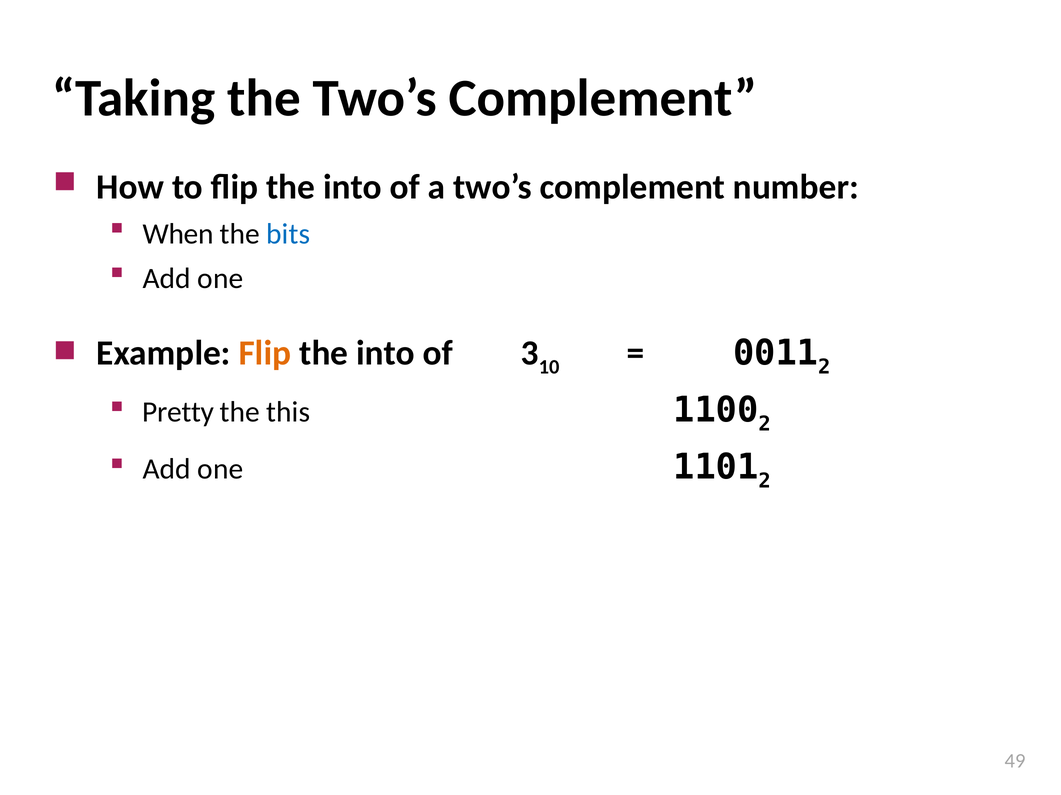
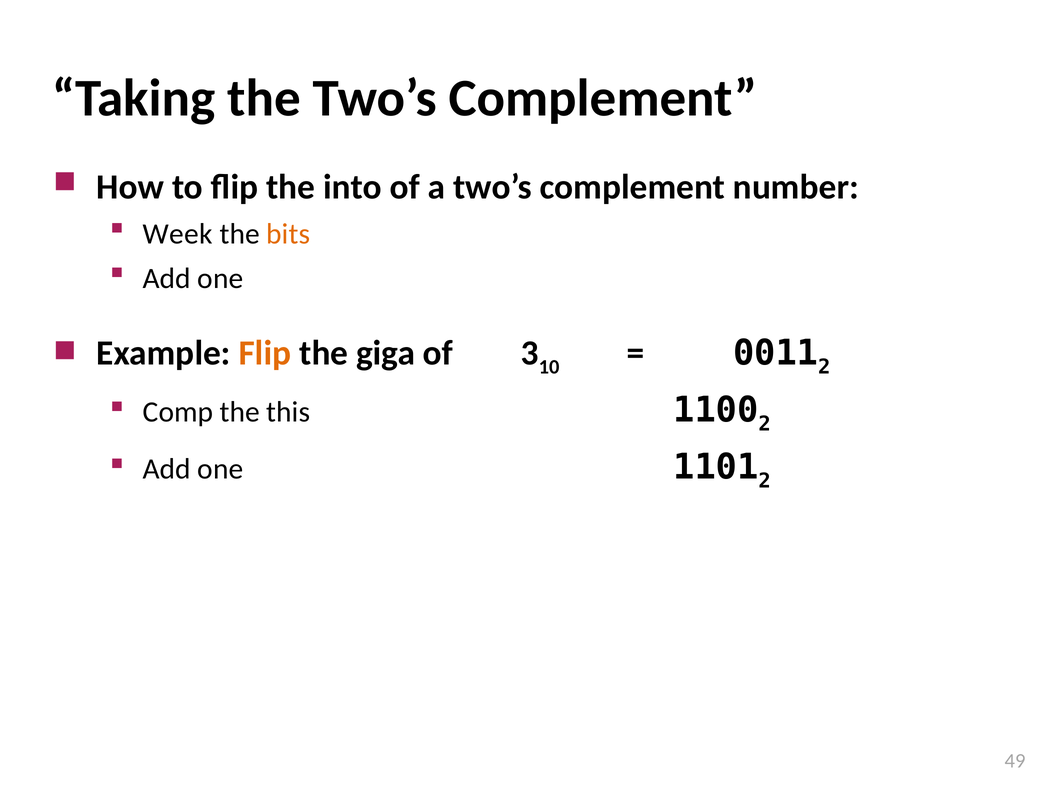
When: When -> Week
bits colour: blue -> orange
into at (386, 353): into -> giga
Pretty: Pretty -> Comp
